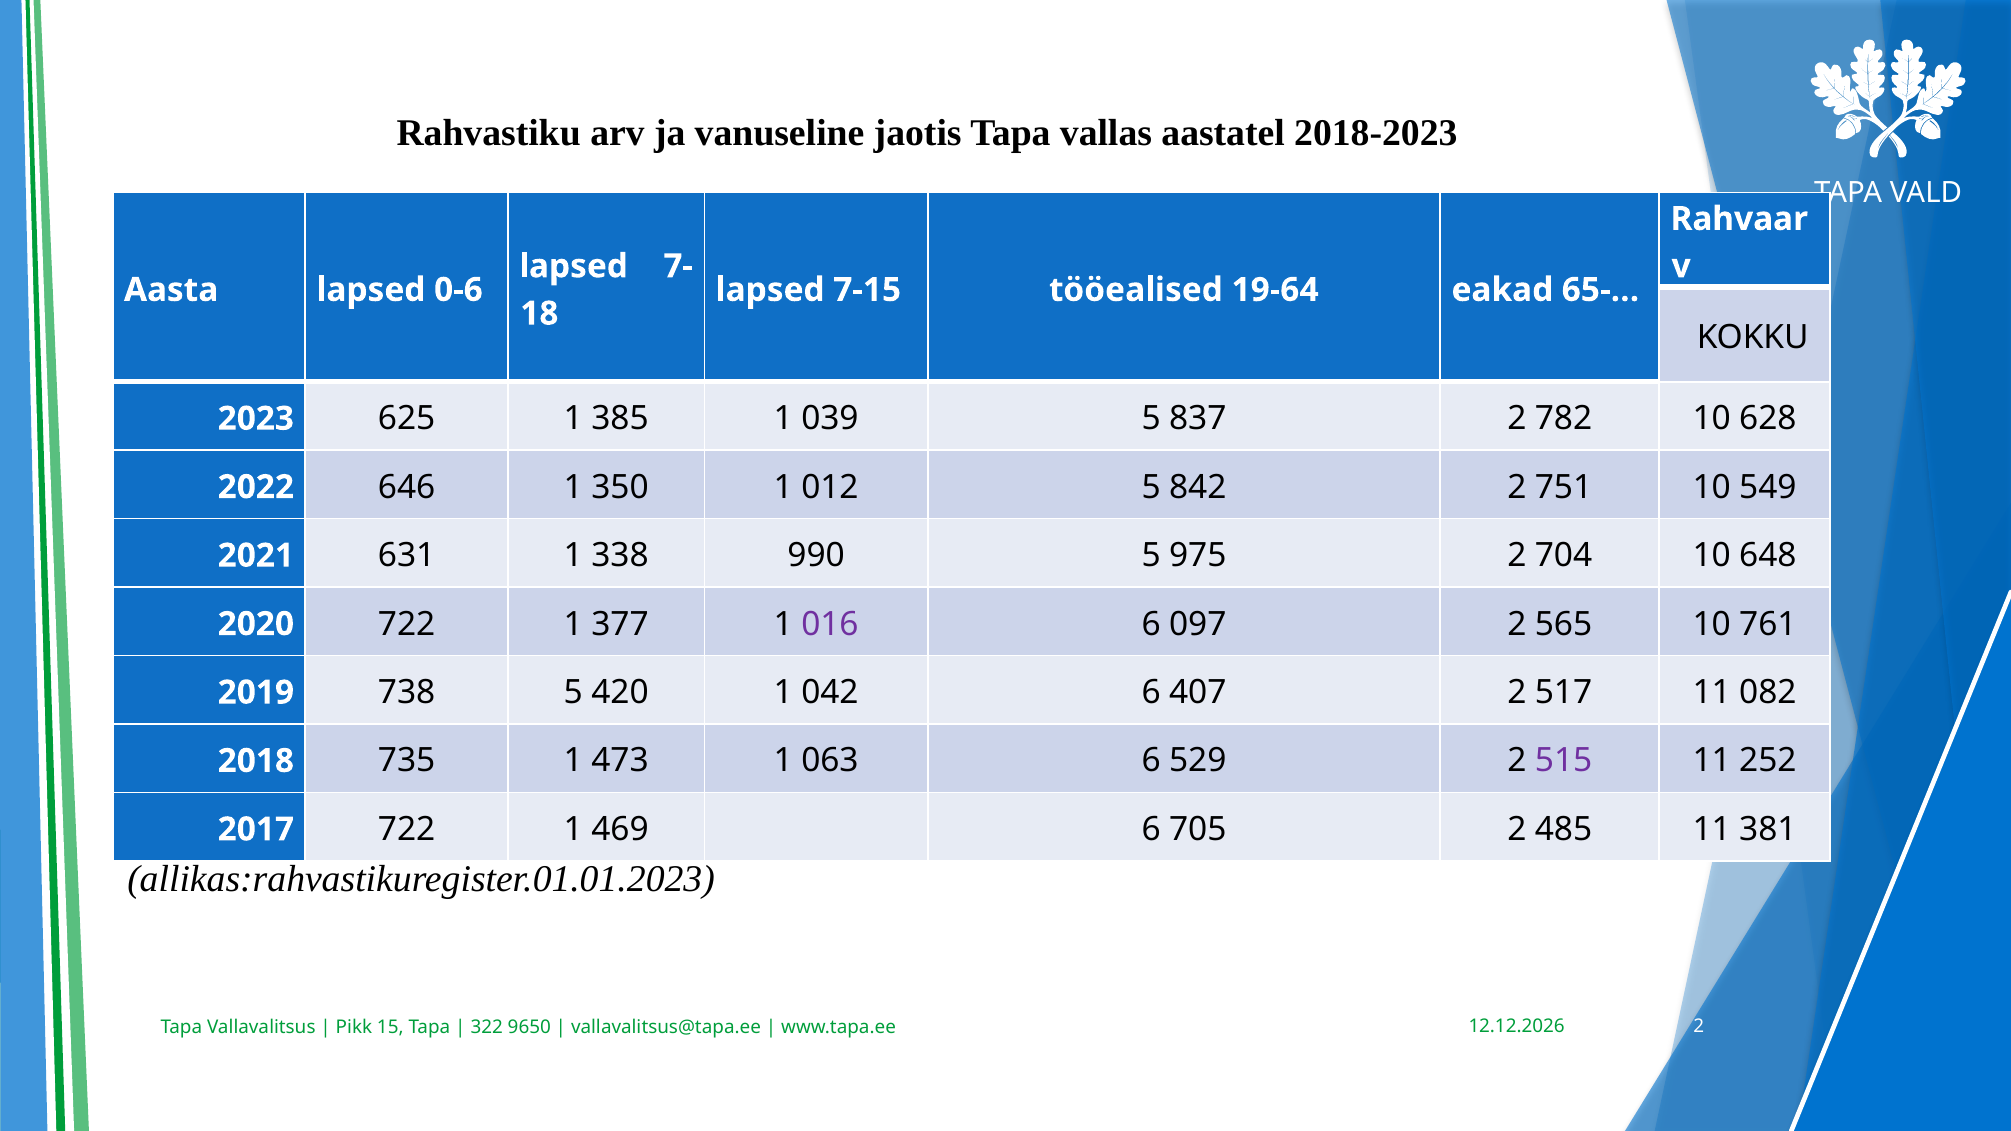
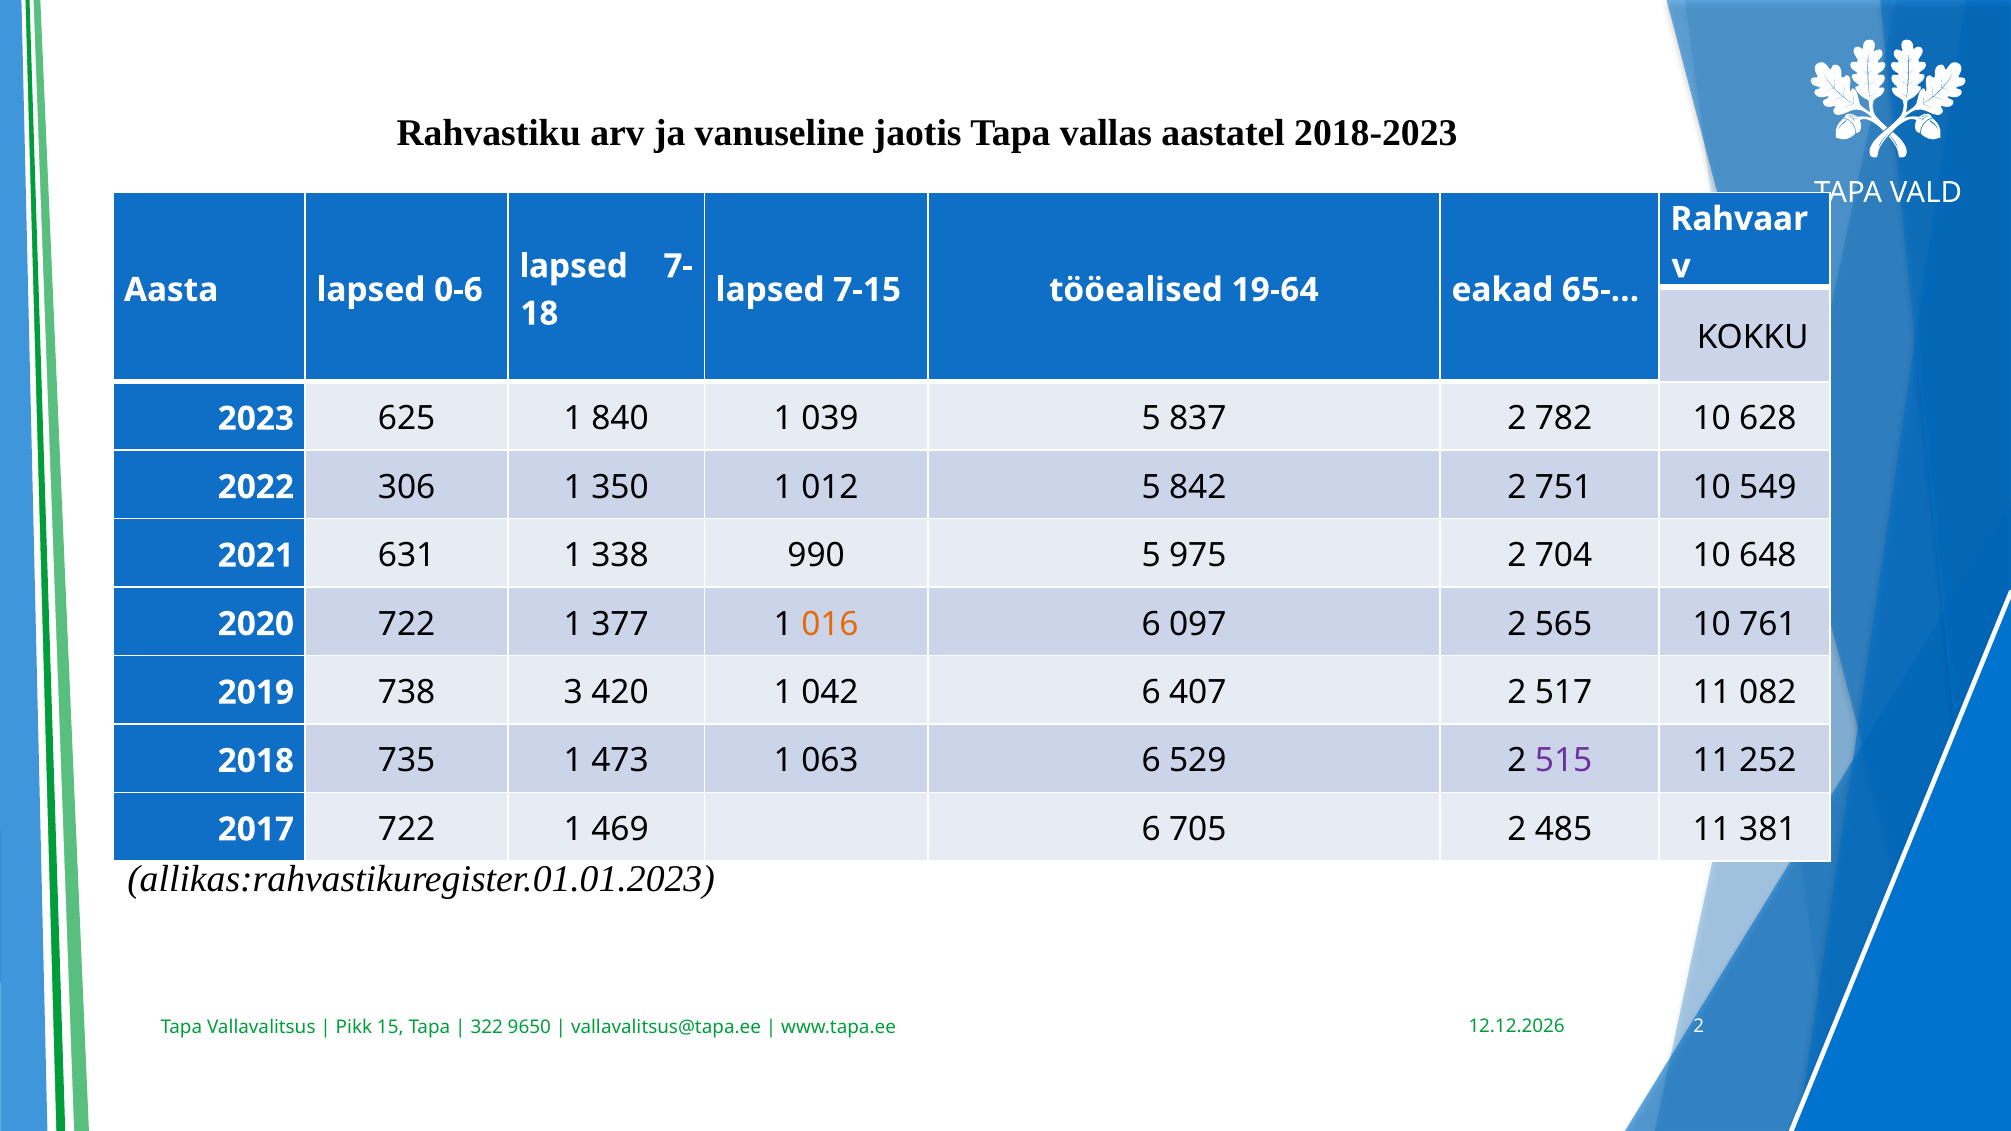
385: 385 -> 840
646: 646 -> 306
016 colour: purple -> orange
738 5: 5 -> 3
